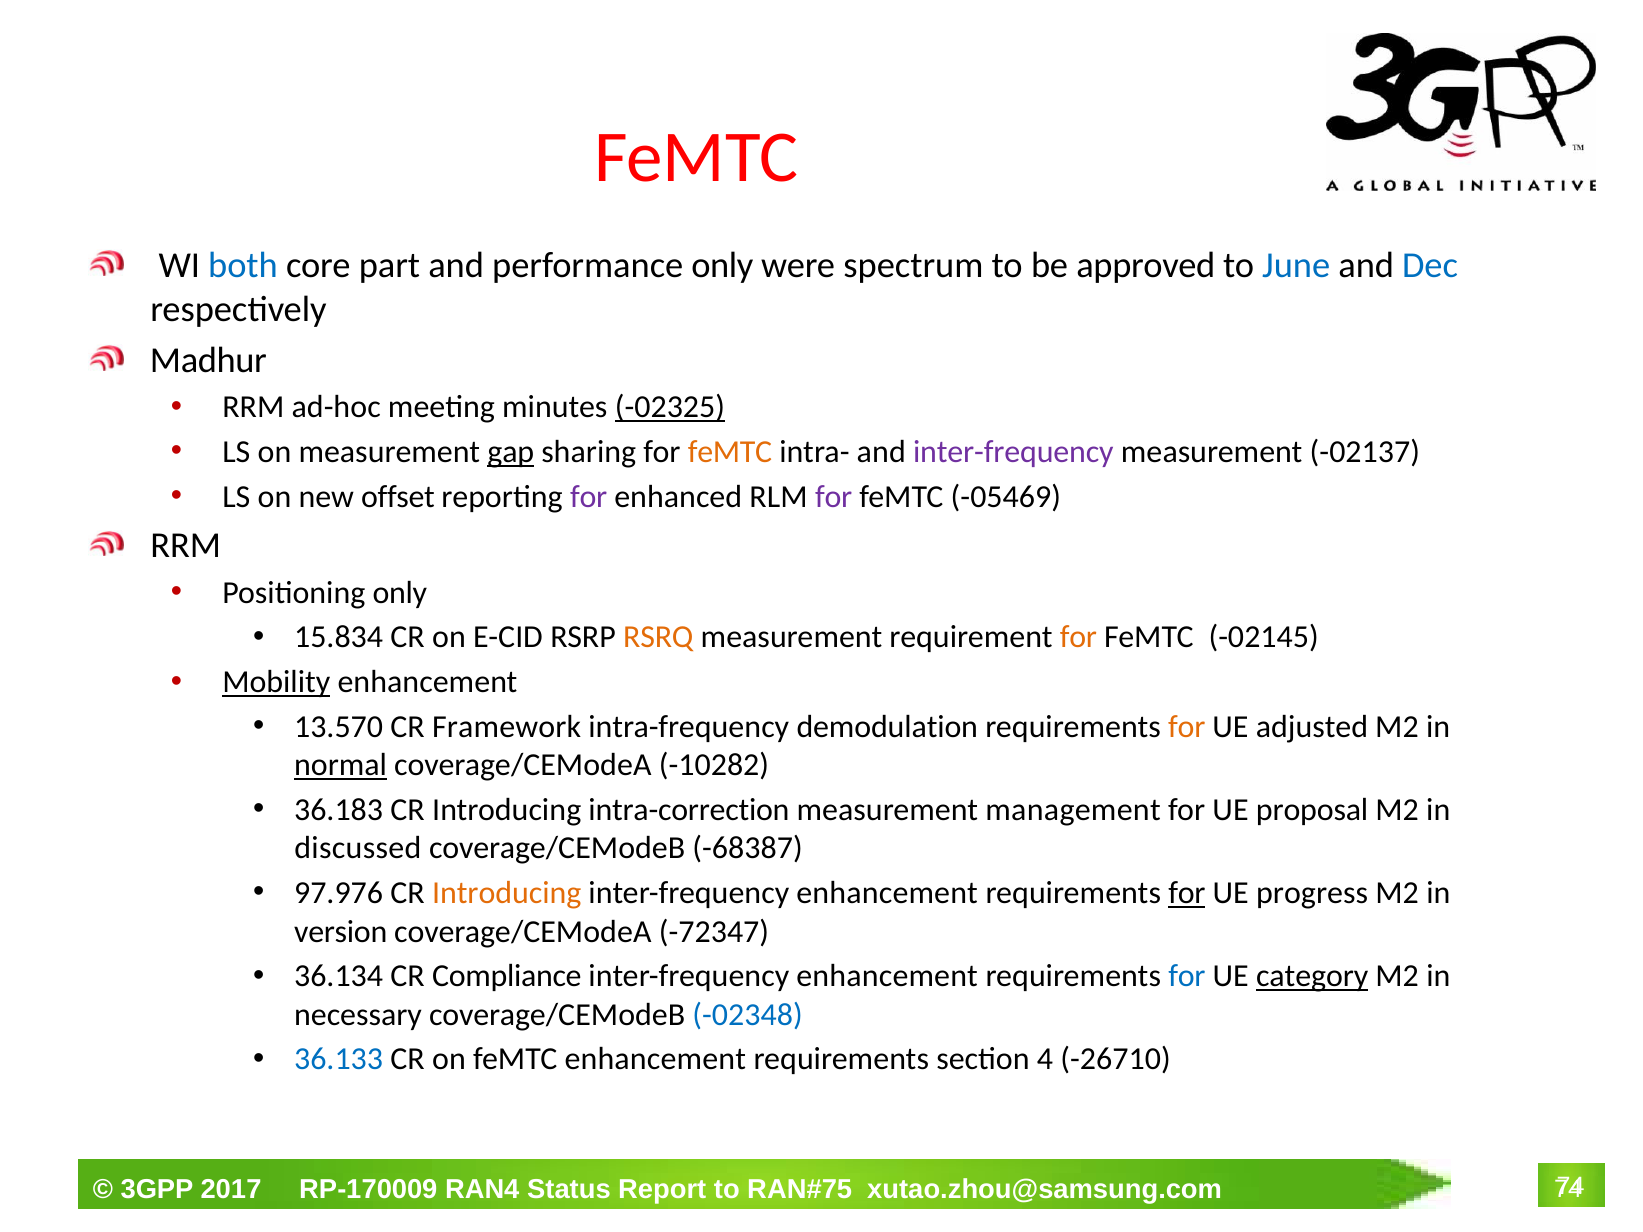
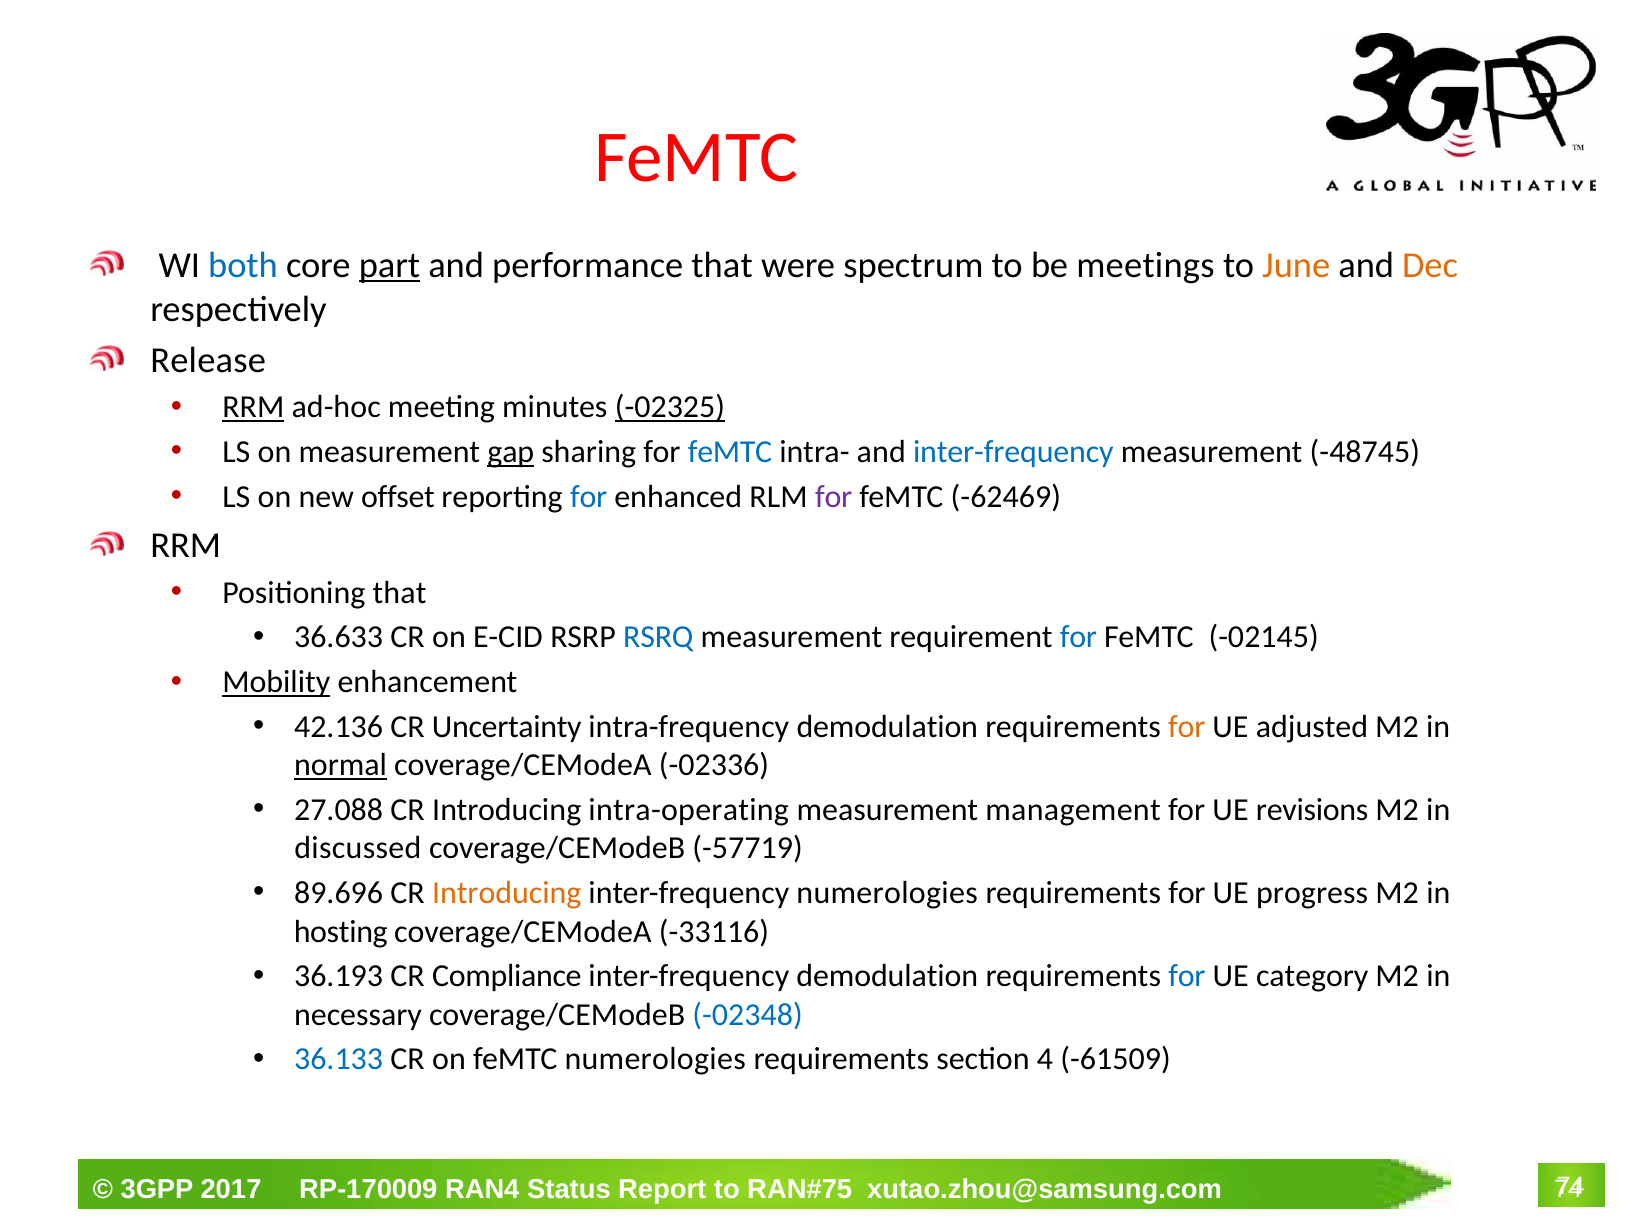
part underline: none -> present
performance only: only -> that
approved: approved -> meetings
June colour: blue -> orange
Dec colour: blue -> orange
Madhur: Madhur -> Release
RRM at (253, 407) underline: none -> present
feMTC at (730, 452) colour: orange -> blue
inter-frequency at (1013, 452) colour: purple -> blue
-02137: -02137 -> -48745
for at (589, 497) colour: purple -> blue
-05469: -05469 -> -62469
Positioning only: only -> that
15.834: 15.834 -> 36.633
RSRQ colour: orange -> blue
for at (1078, 638) colour: orange -> blue
13.570: 13.570 -> 42.136
Framework: Framework -> Uncertainty
-10282: -10282 -> -02336
36.183: 36.183 -> 27.088
intra-correction: intra-correction -> intra-operating
proposal: proposal -> revisions
-68387: -68387 -> -57719
97.976: 97.976 -> 89.696
enhancement at (887, 893): enhancement -> numerologies
for at (1187, 893) underline: present -> none
version: version -> hosting
-72347: -72347 -> -33116
36.134: 36.134 -> 36.193
enhancement at (887, 976): enhancement -> demodulation
category underline: present -> none
feMTC enhancement: enhancement -> numerologies
-26710: -26710 -> -61509
